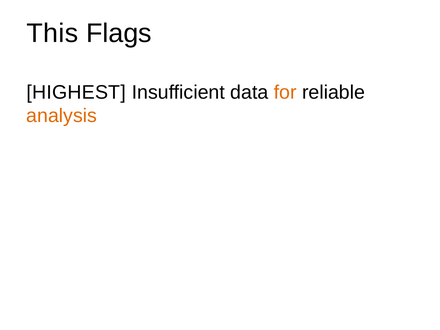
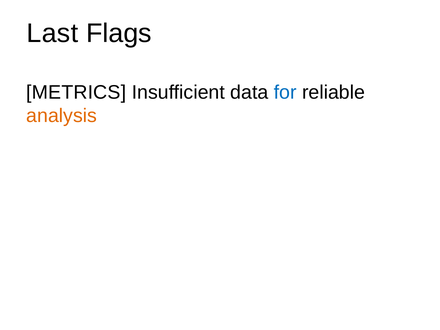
This: This -> Last
HIGHEST: HIGHEST -> METRICS
for colour: orange -> blue
